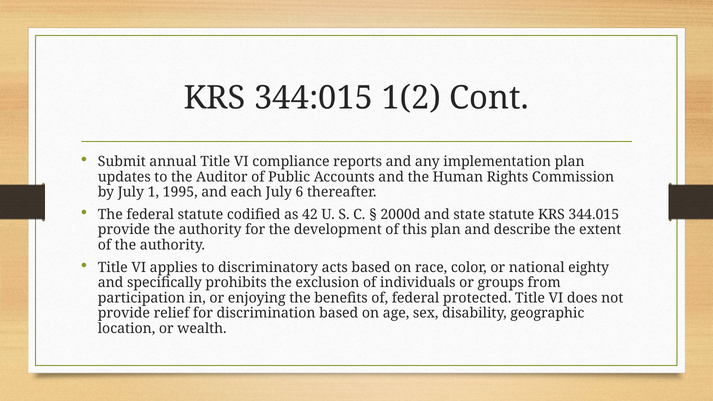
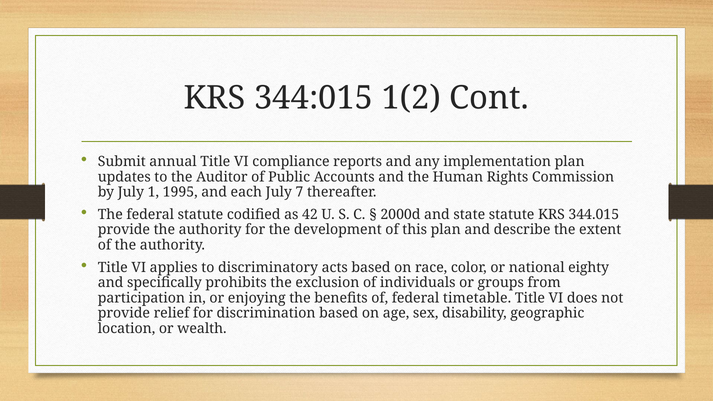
6: 6 -> 7
protected: protected -> timetable
